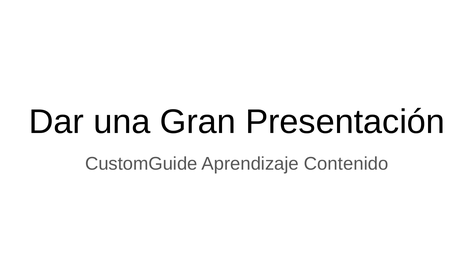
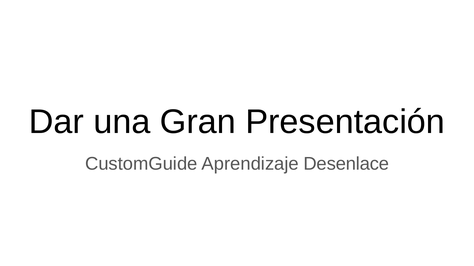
Contenido: Contenido -> Desenlace
